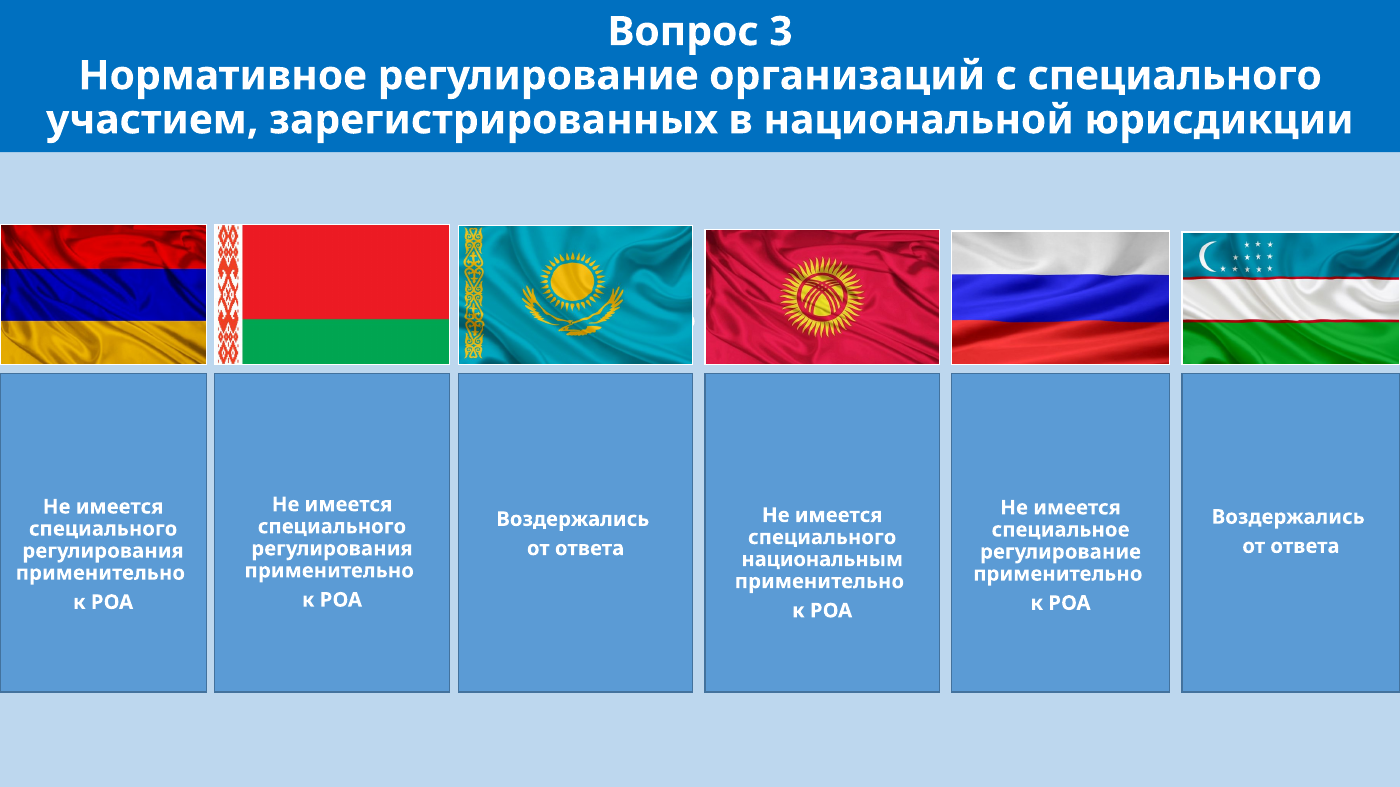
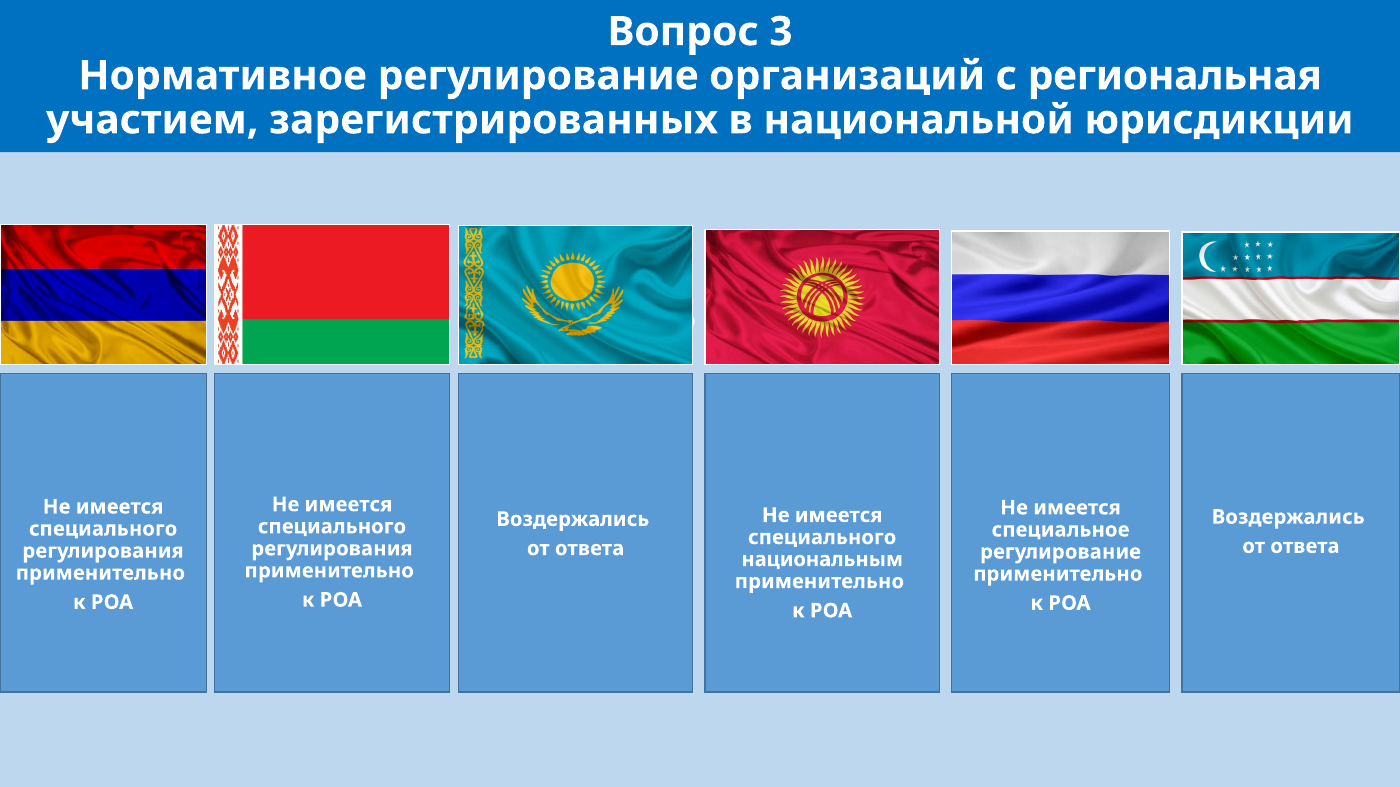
с специального: специального -> региональная
